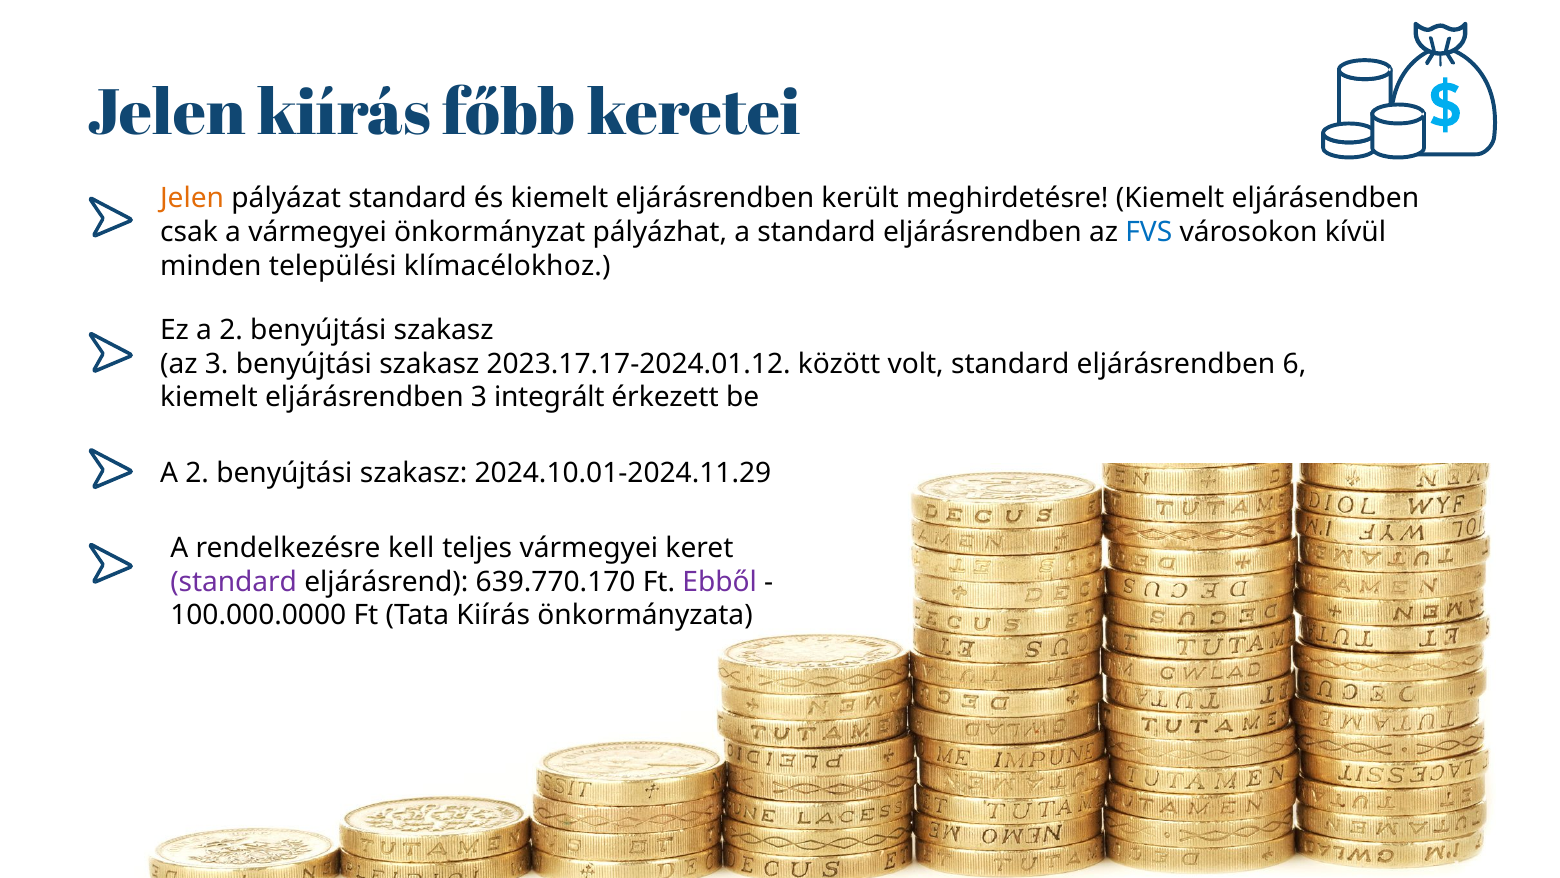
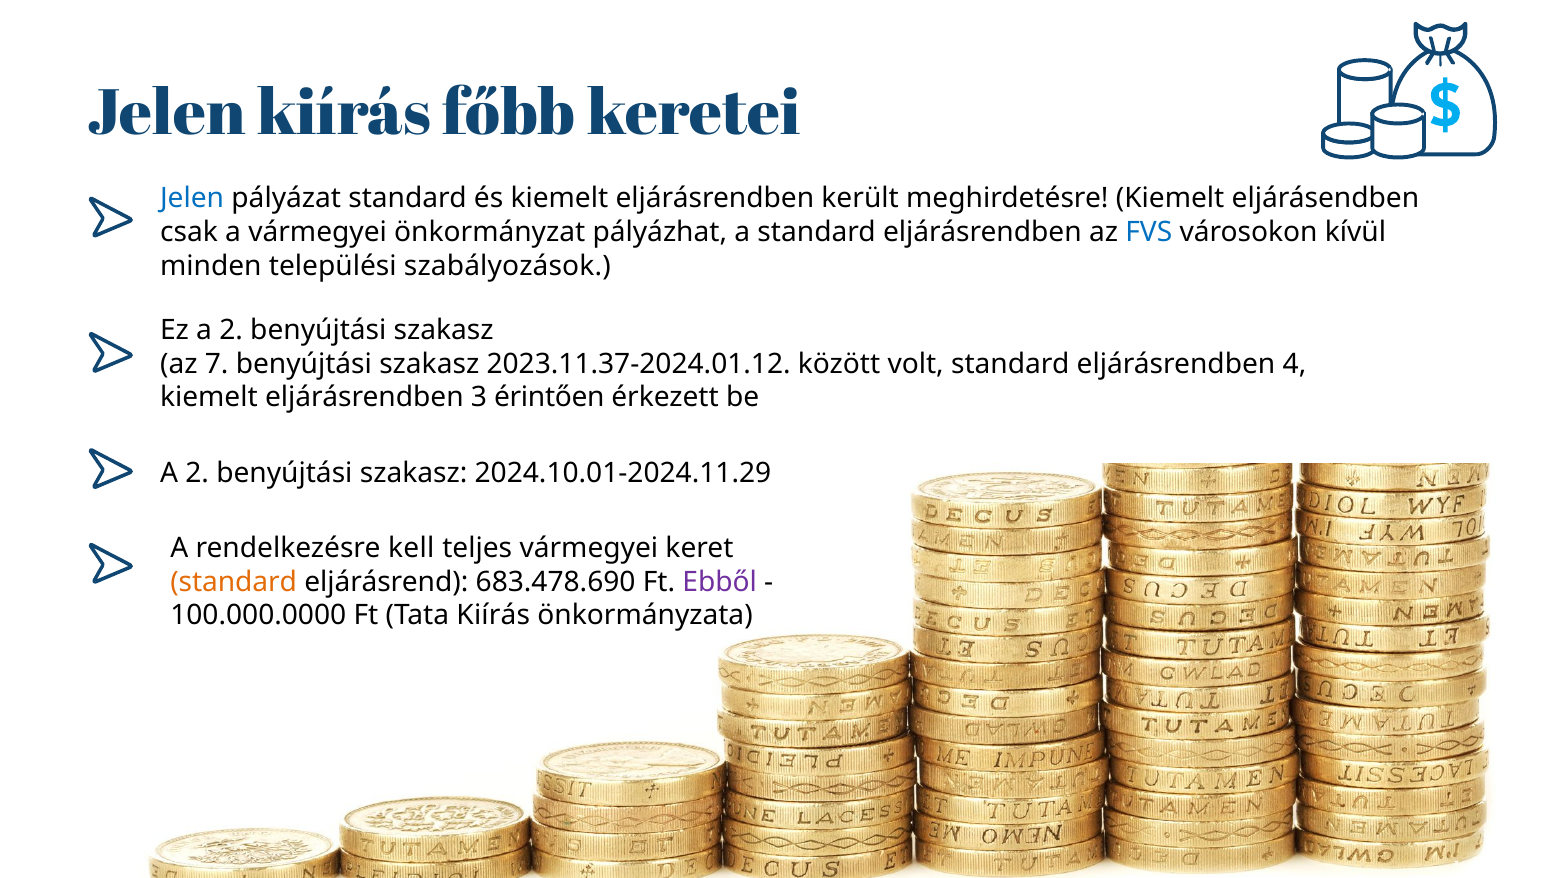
Jelen at (192, 198) colour: orange -> blue
klímacélokhoz: klímacélokhoz -> szabályozások
az 3: 3 -> 7
2023.17.17-2024.01.12: 2023.17.17-2024.01.12 -> 2023.11.37-2024.01.12
6: 6 -> 4
integrált: integrált -> érintően
standard at (234, 582) colour: purple -> orange
639.770.170: 639.770.170 -> 683.478.690
